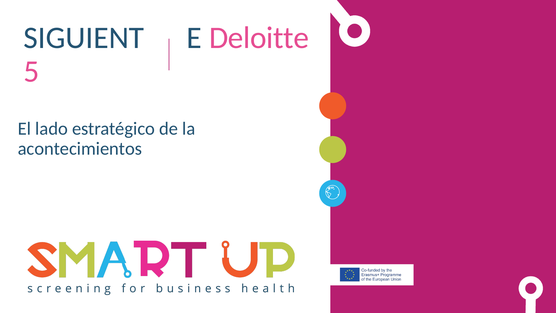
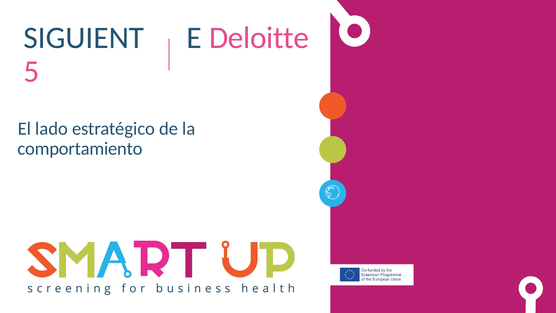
acontecimientos: acontecimientos -> comportamiento
